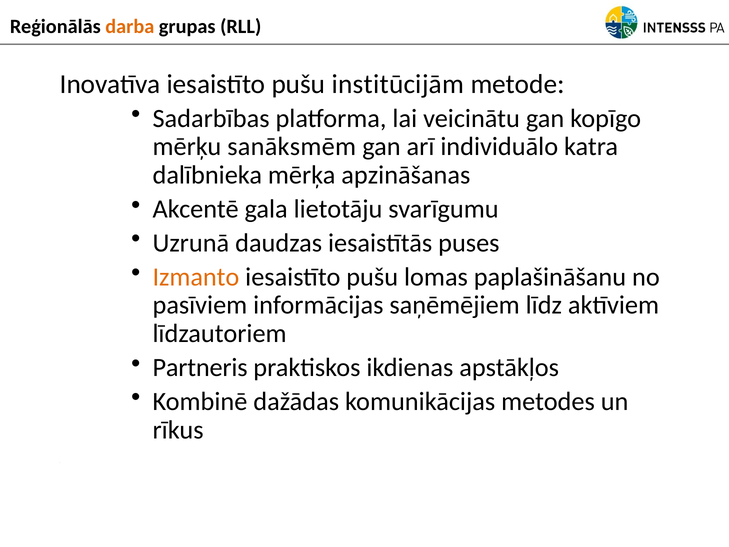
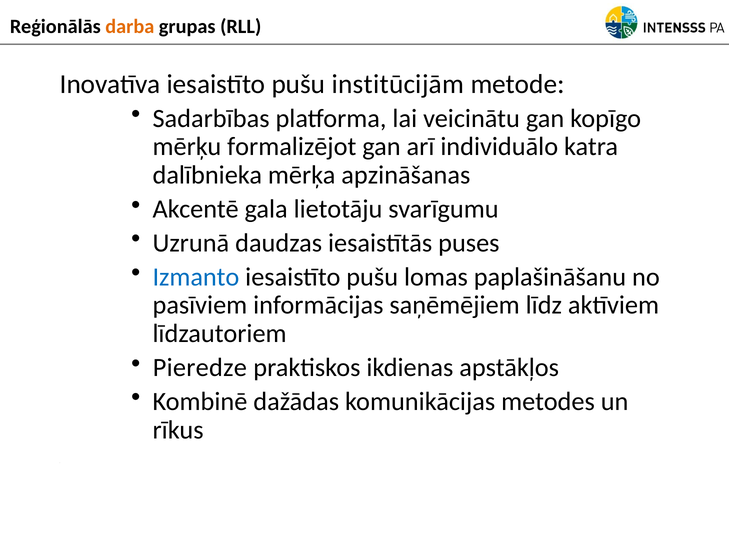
sanāksmēm: sanāksmēm -> formalizējot
Izmanto colour: orange -> blue
Partneris: Partneris -> Pieredze
